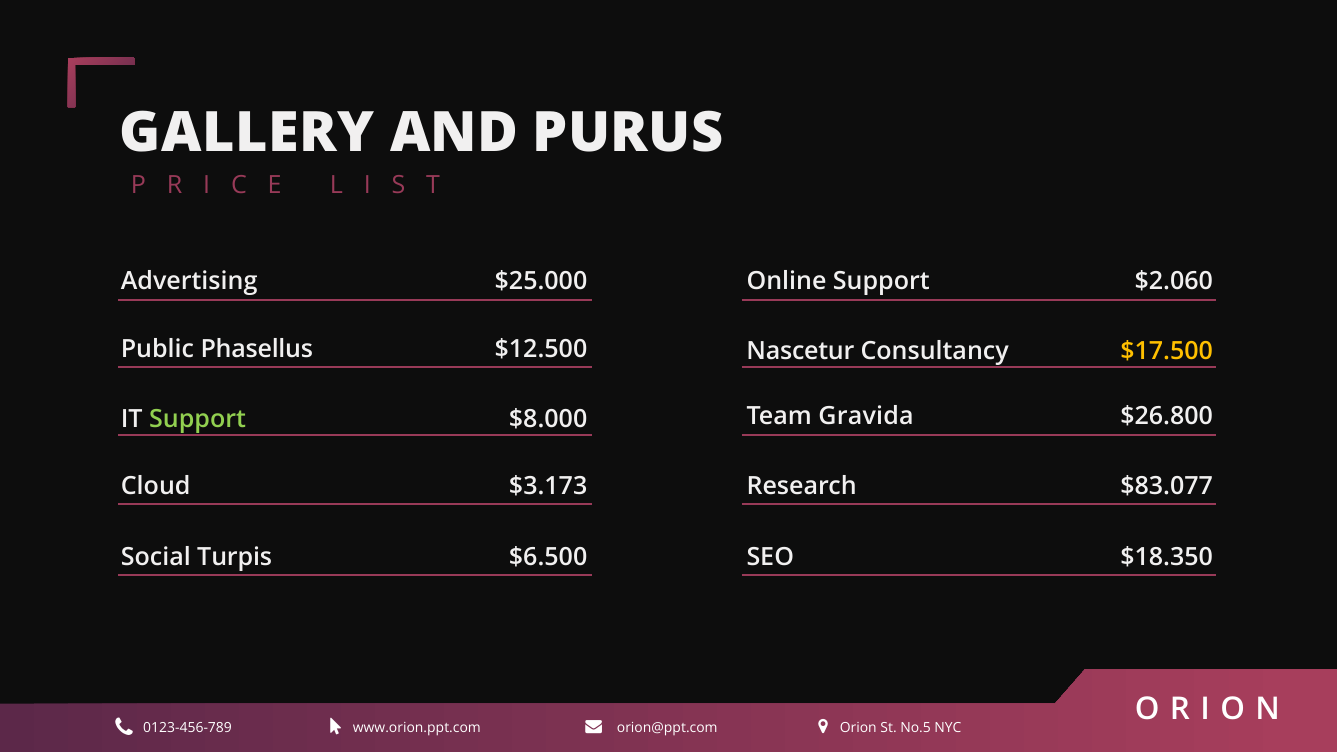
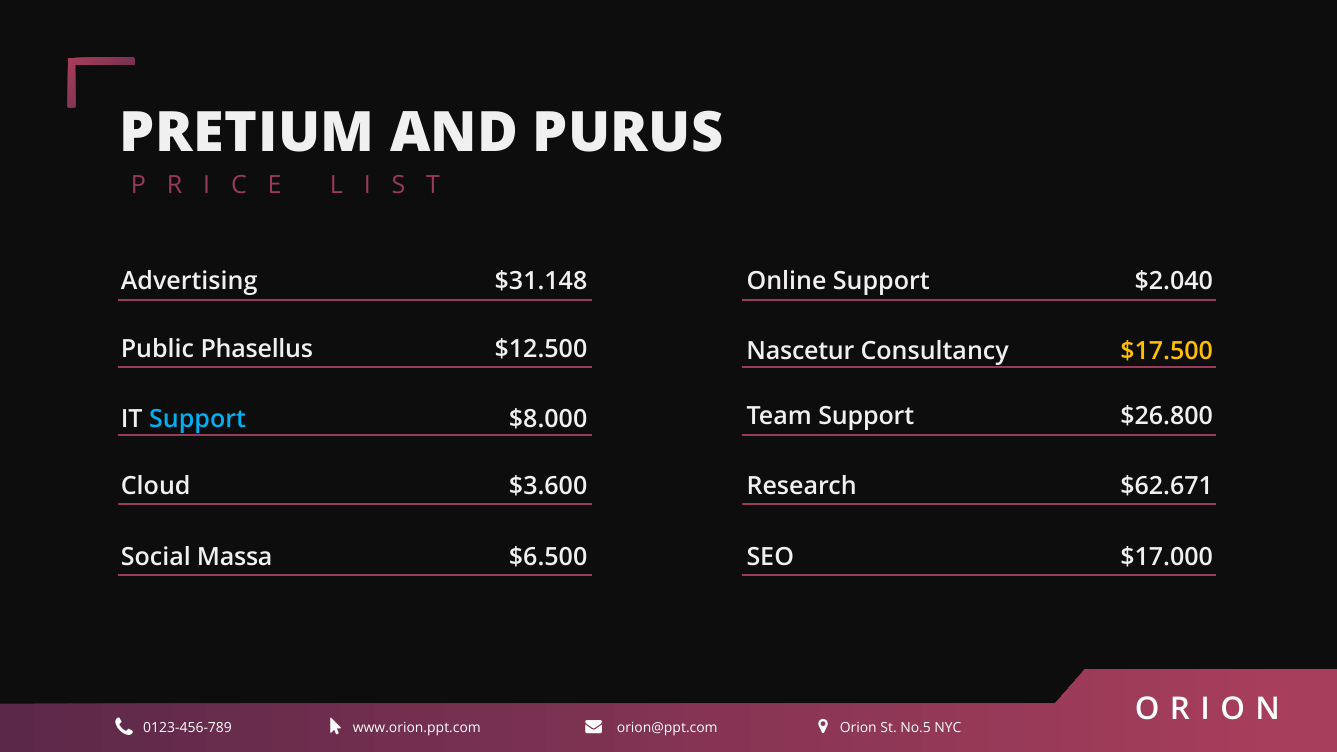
GALLERY: GALLERY -> PRETIUM
$2.060: $2.060 -> $2.040
$25.000: $25.000 -> $31.148
Team Gravida: Gravida -> Support
Support at (198, 419) colour: light green -> light blue
$3.173: $3.173 -> $3.600
$83.077: $83.077 -> $62.671
Turpis: Turpis -> Massa
$18.350: $18.350 -> $17.000
